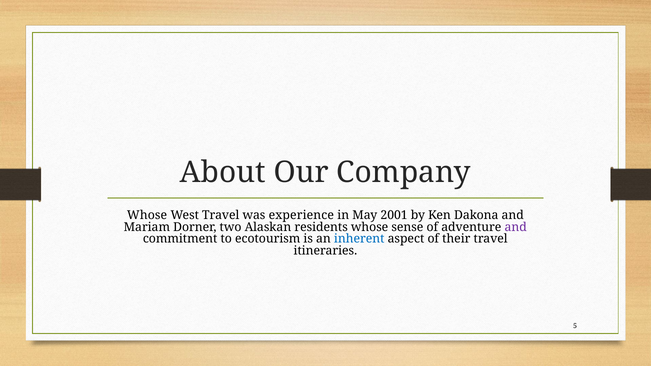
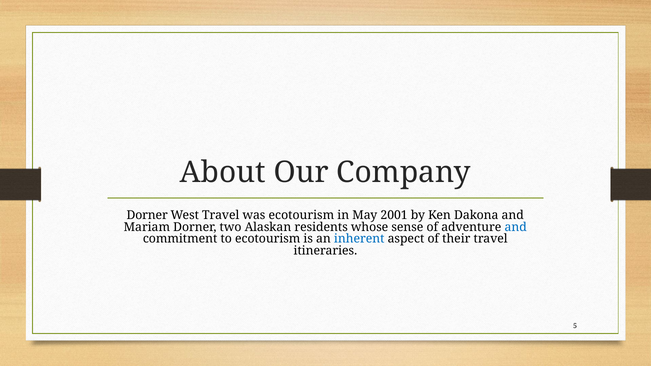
Whose at (147, 215): Whose -> Dorner
was experience: experience -> ecotourism
and at (516, 227) colour: purple -> blue
